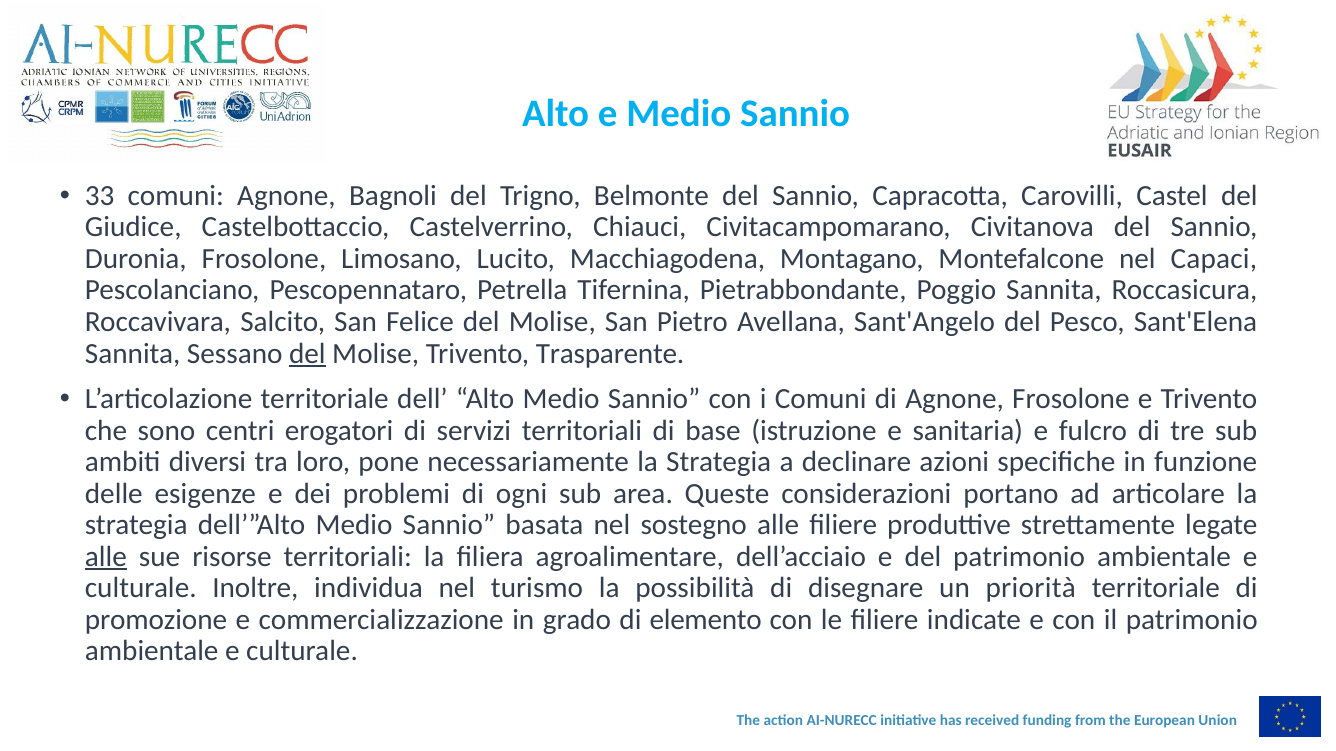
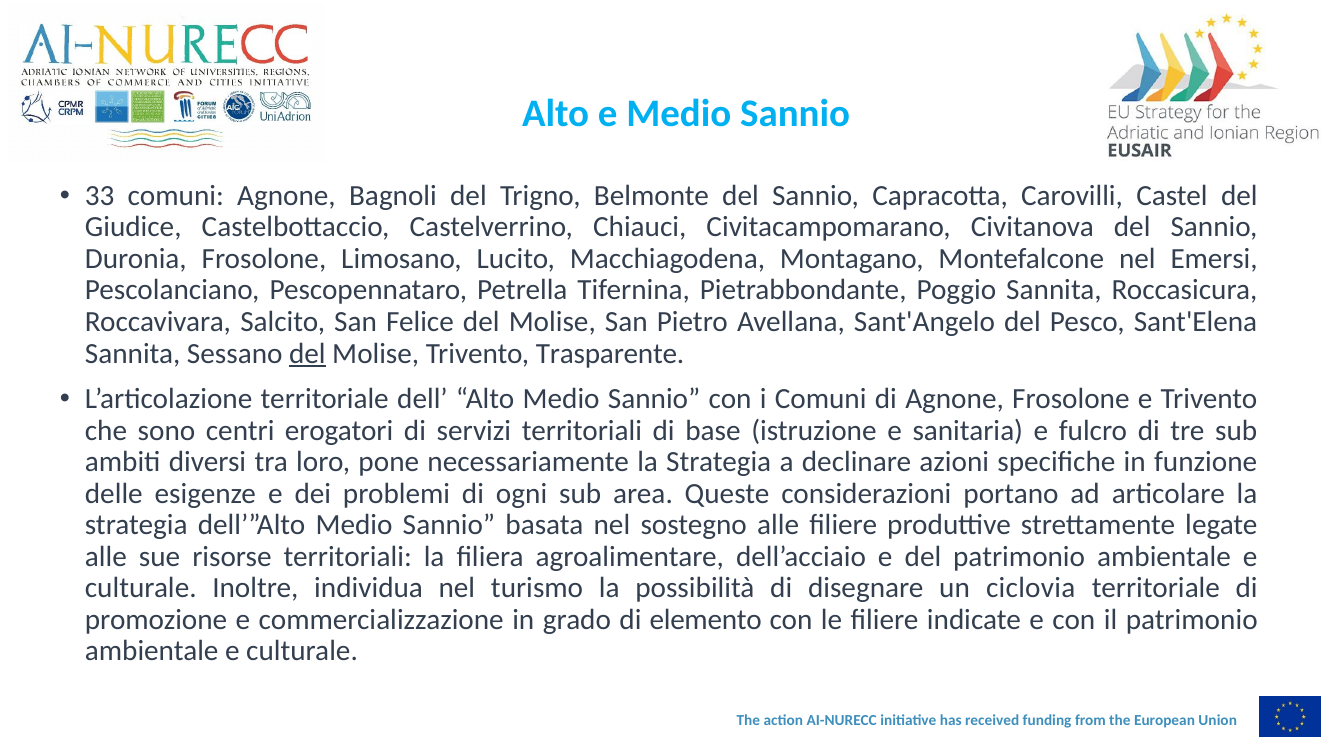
Capaci: Capaci -> Emersi
alle at (106, 557) underline: present -> none
priorità: priorità -> ciclovia
